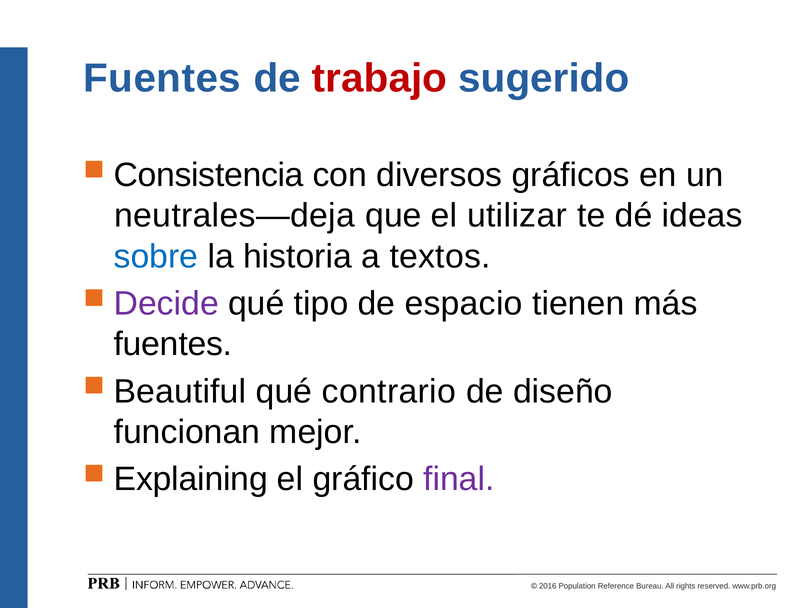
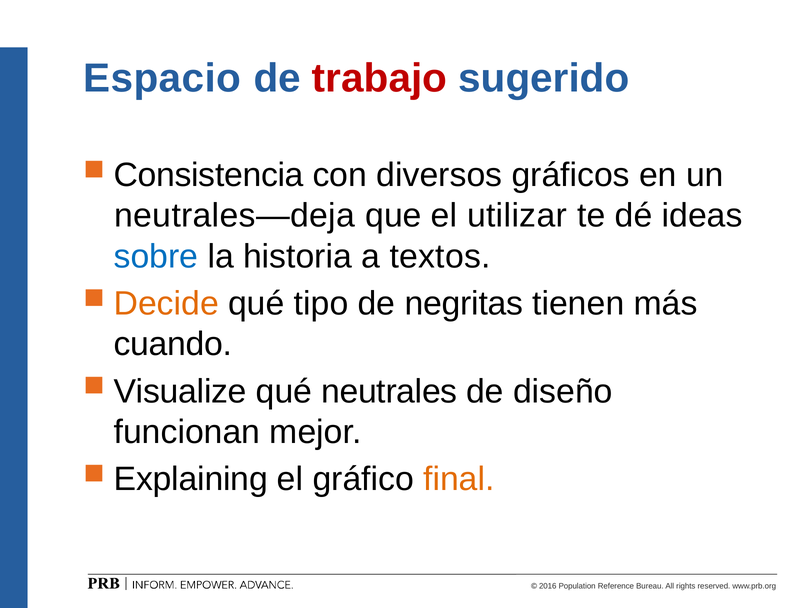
Fuentes at (162, 79): Fuentes -> Espacio
Decide colour: purple -> orange
espacio: espacio -> negritas
fuentes at (173, 344): fuentes -> cuando
Beautiful: Beautiful -> Visualize
contrario: contrario -> neutrales
final colour: purple -> orange
